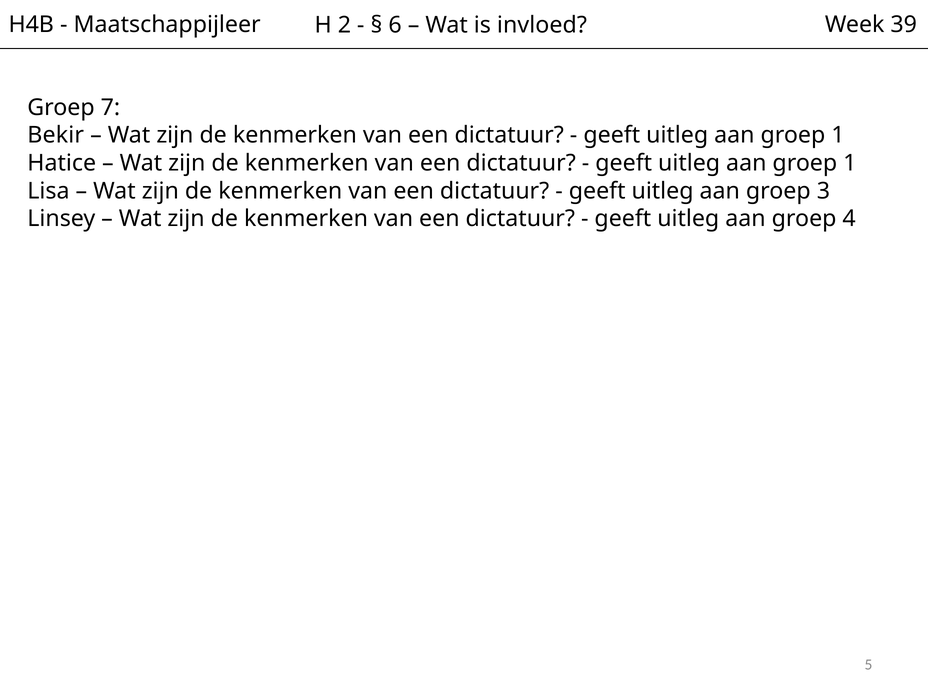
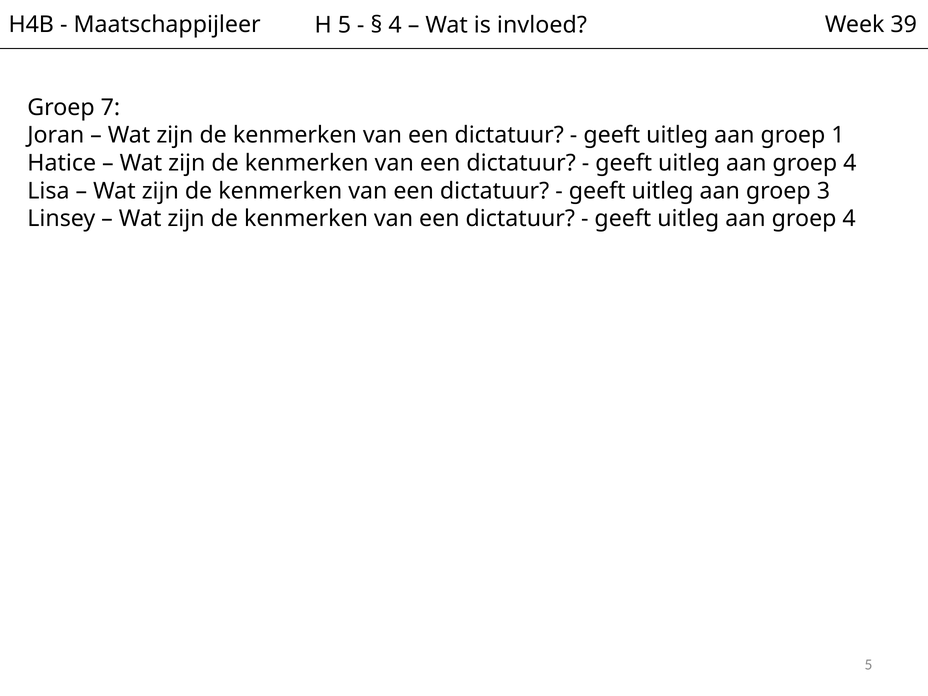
H 2: 2 -> 5
6 at (395, 25): 6 -> 4
Bekir: Bekir -> Joran
1 at (850, 163): 1 -> 4
